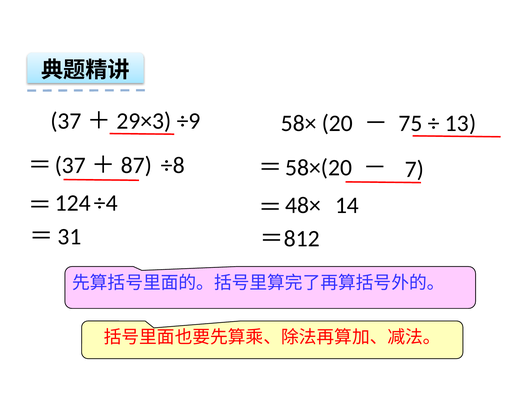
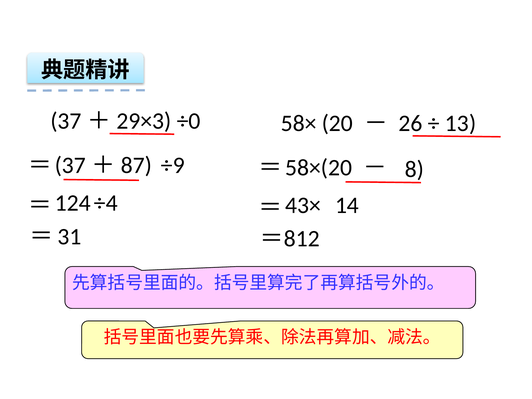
÷9: ÷9 -> ÷0
75: 75 -> 26
÷8: ÷8 -> ÷9
7: 7 -> 8
48×: 48× -> 43×
